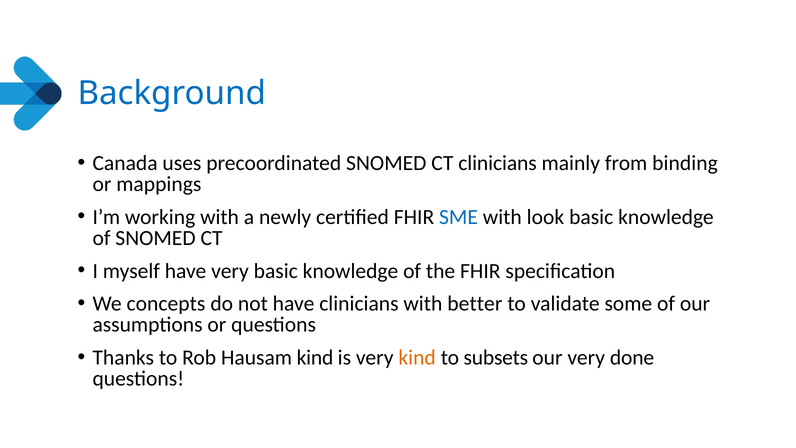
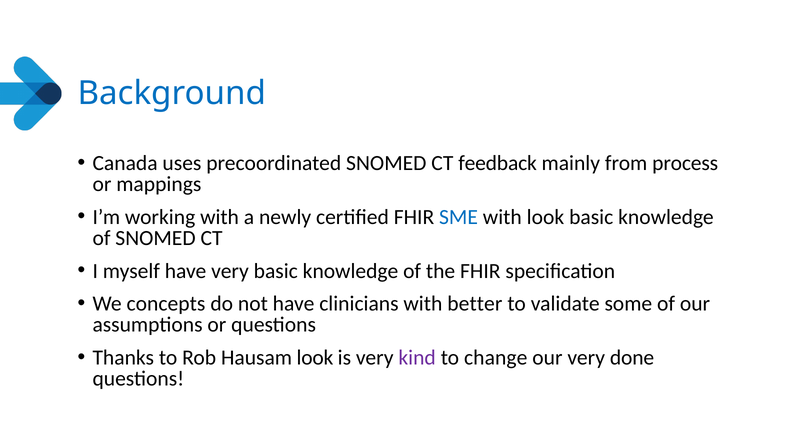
CT clinicians: clinicians -> feedback
binding: binding -> process
Hausam kind: kind -> look
kind at (417, 357) colour: orange -> purple
subsets: subsets -> change
